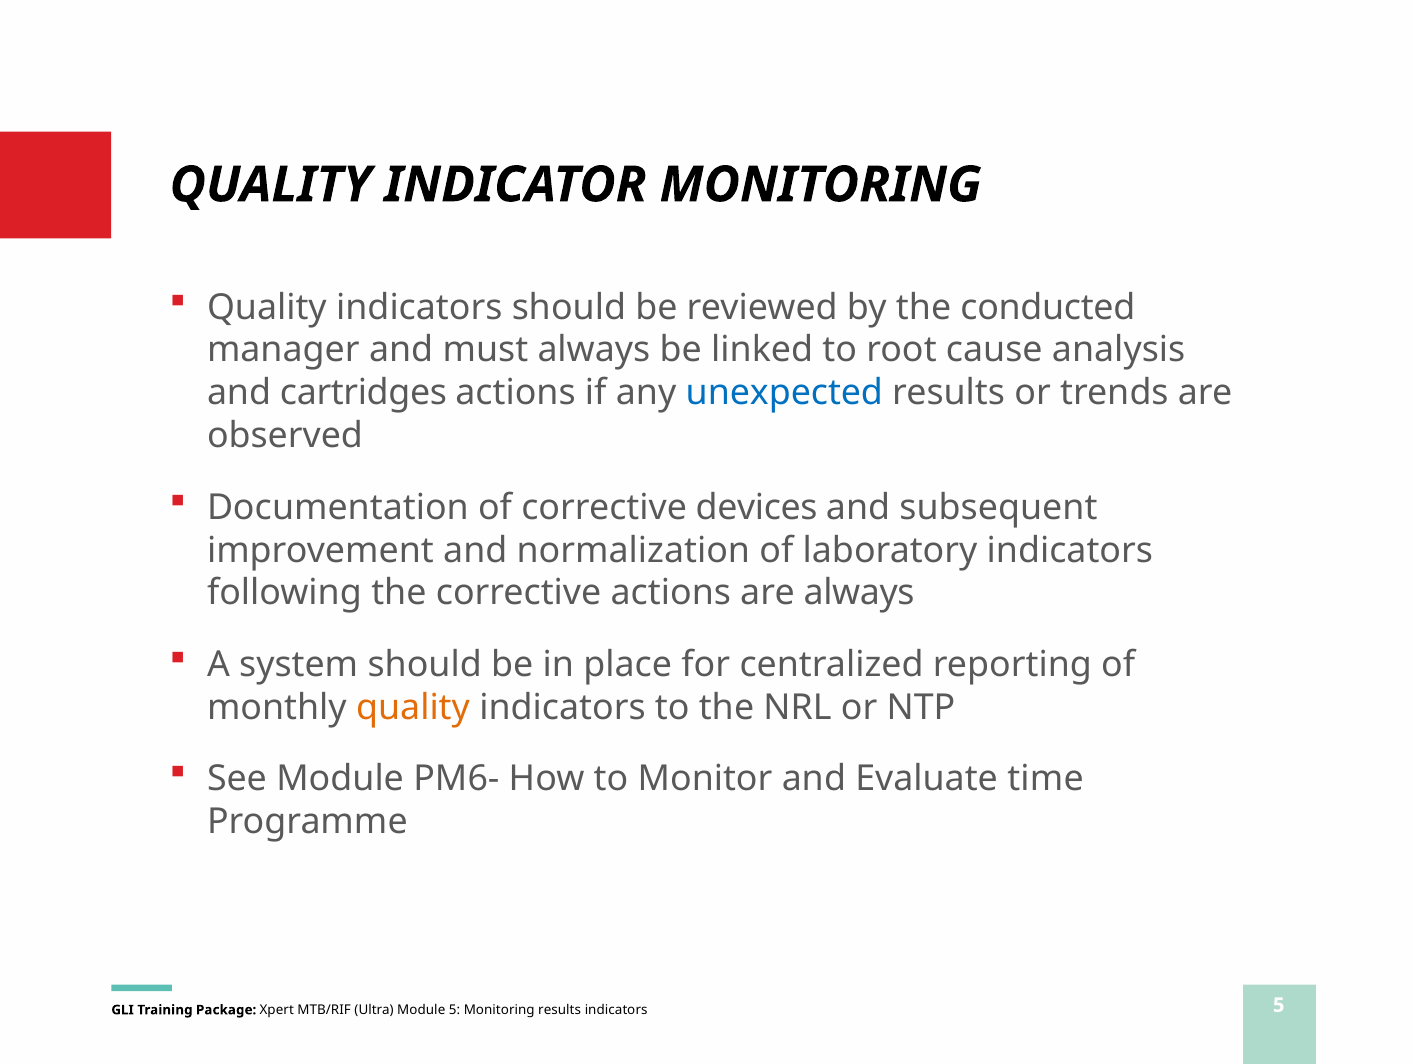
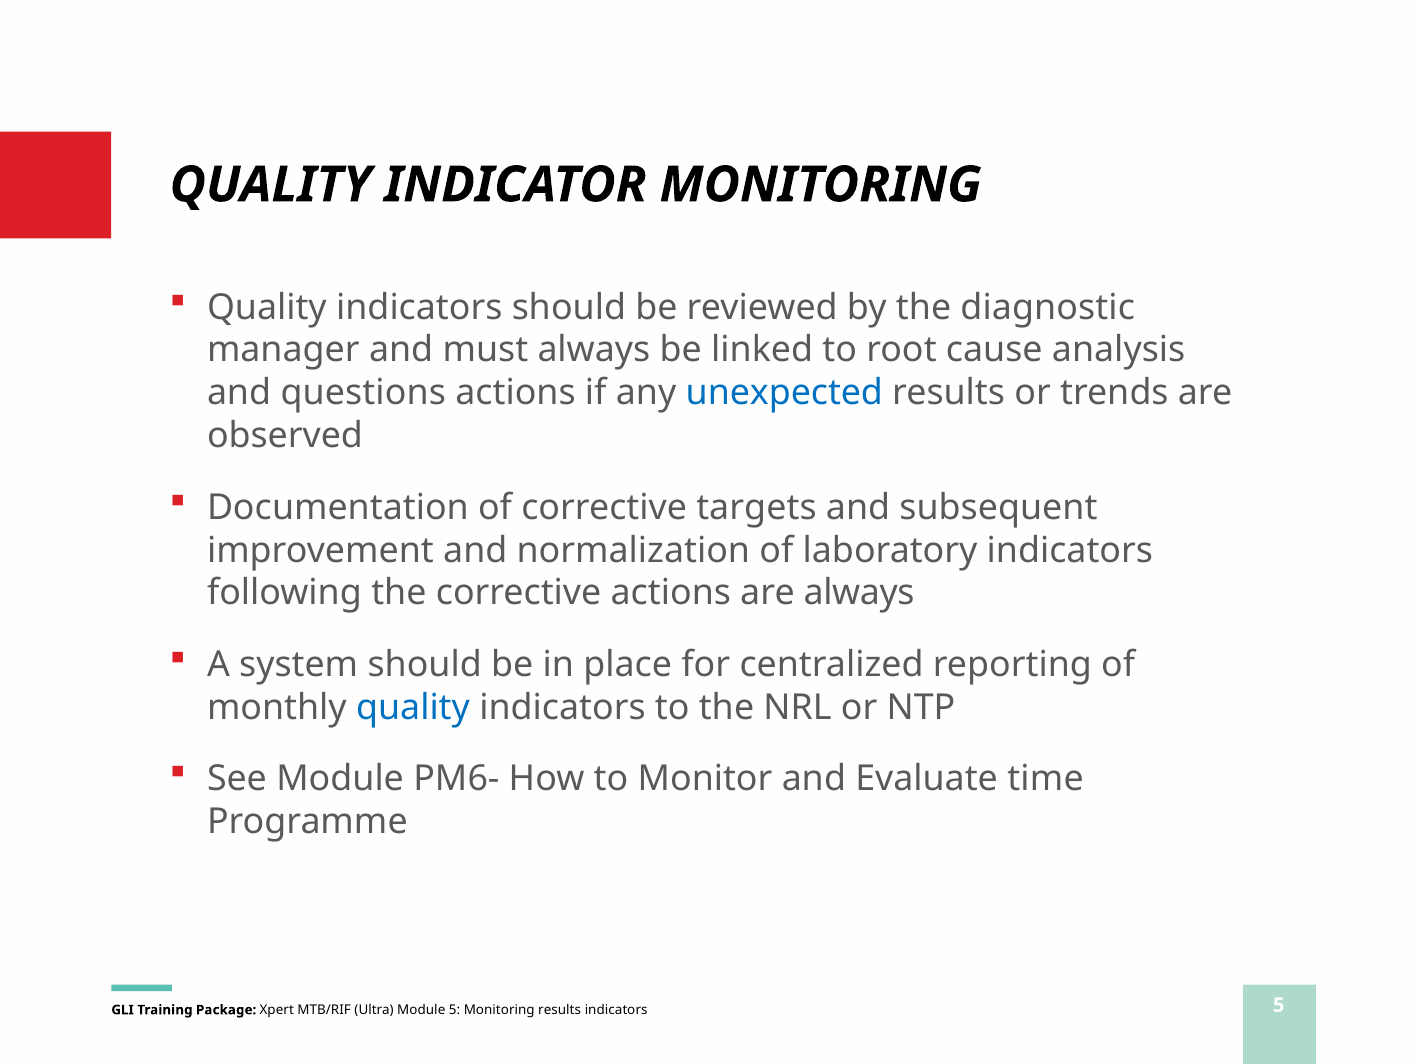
conducted: conducted -> diagnostic
cartridges: cartridges -> questions
devices: devices -> targets
quality at (413, 707) colour: orange -> blue
